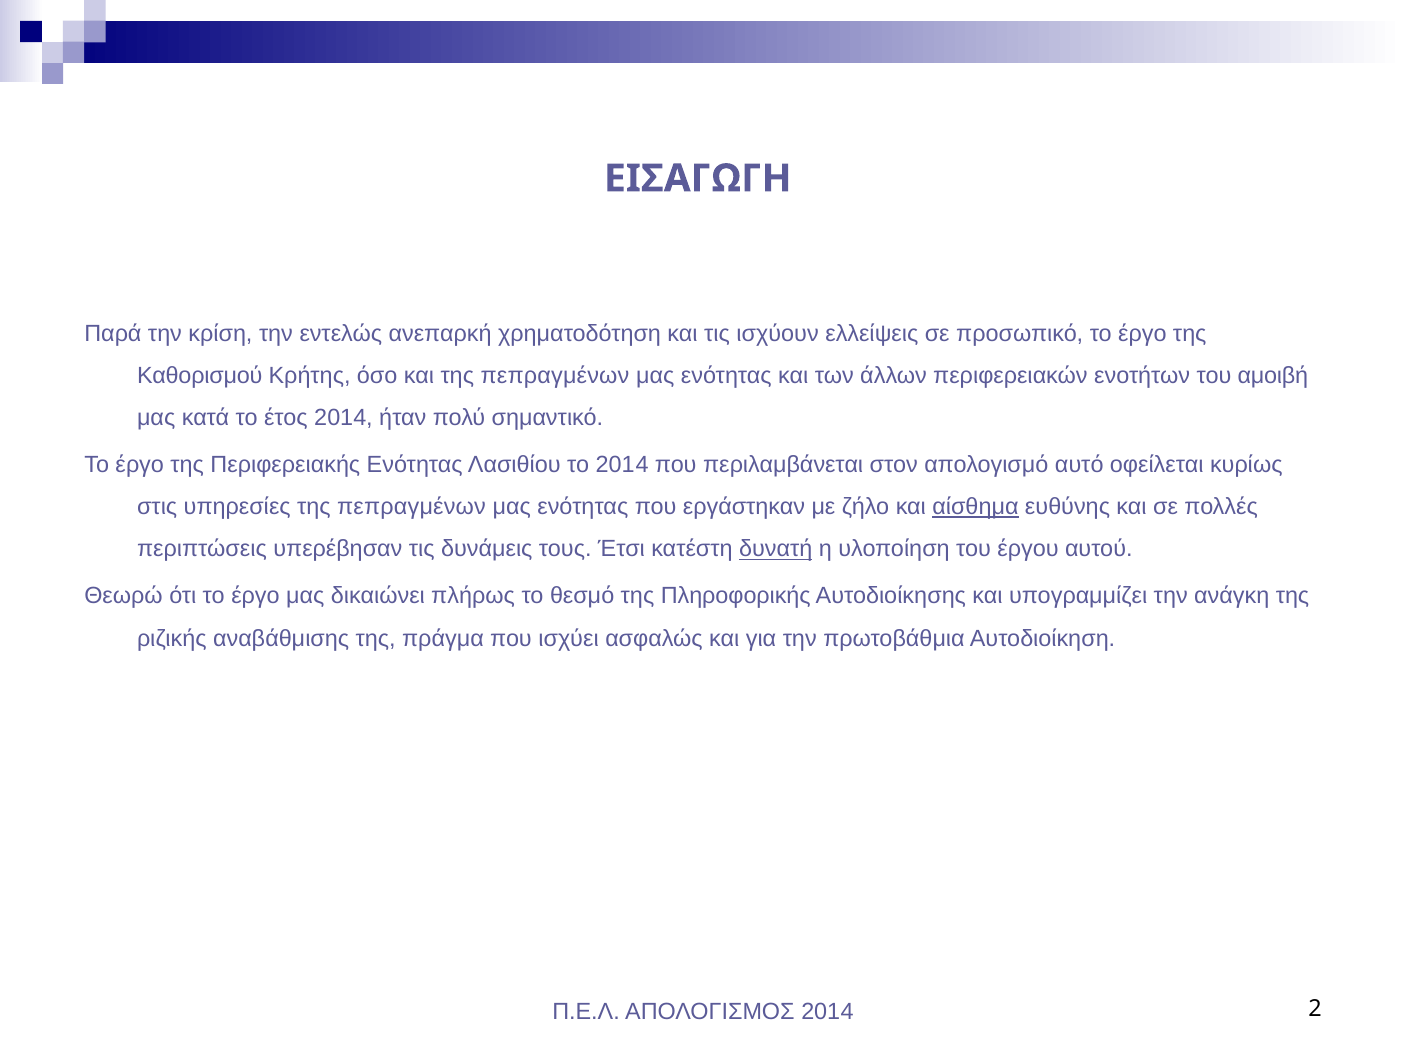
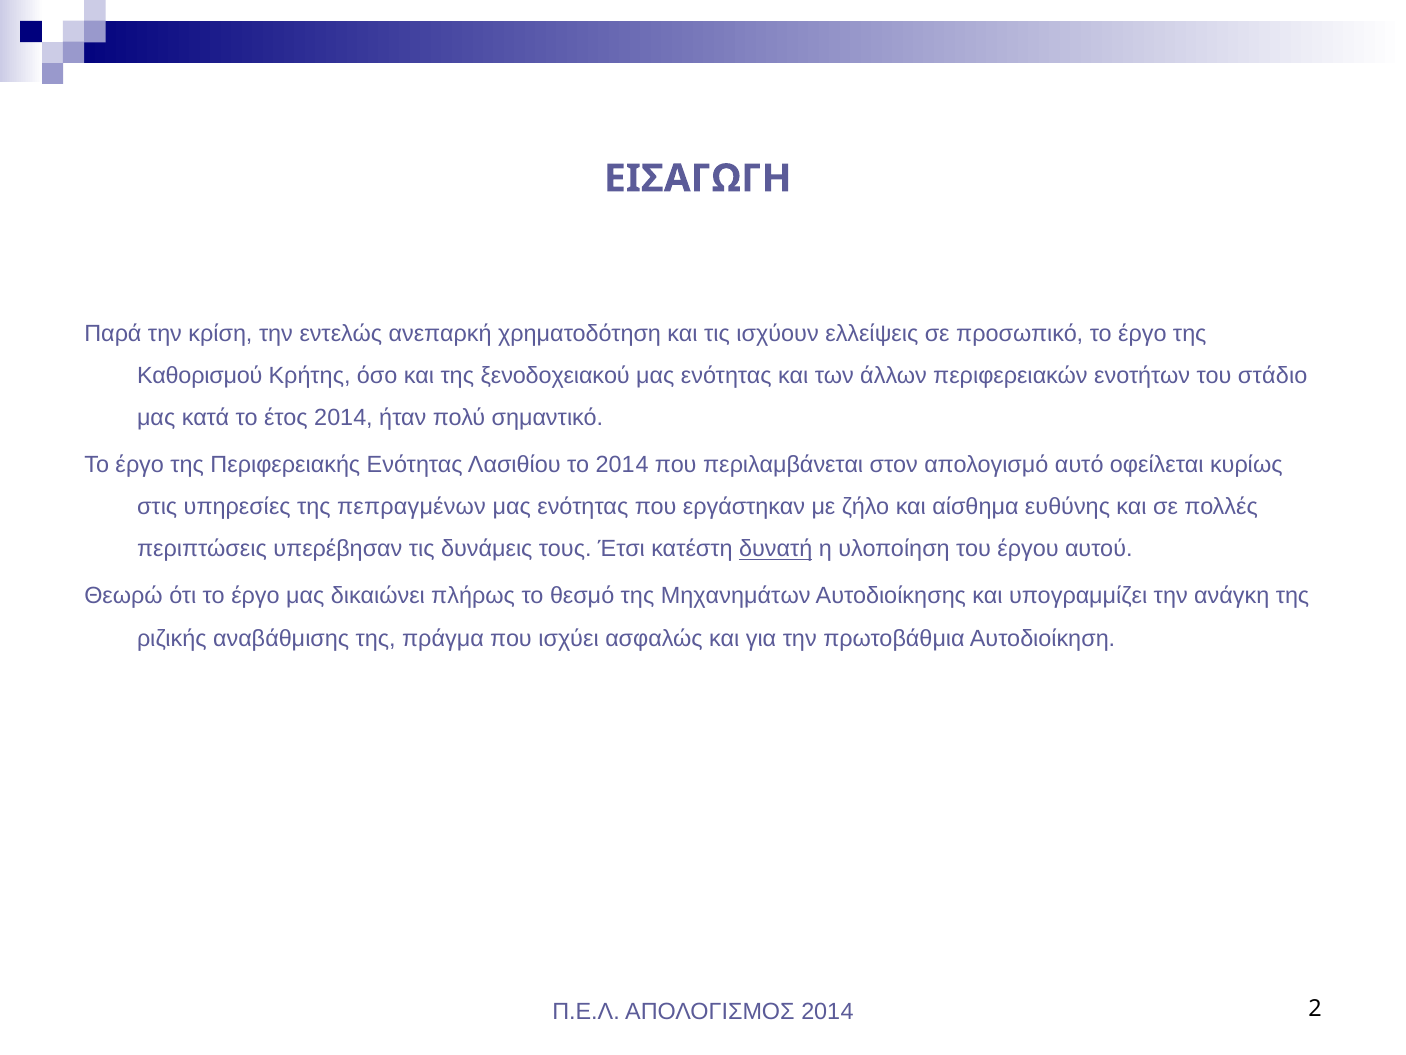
και της πεπραγμένων: πεπραγμένων -> ξενοδοχειακού
αμοιβή: αμοιβή -> στάδιο
αίσθημα underline: present -> none
Πληροφορικής: Πληροφορικής -> Μηχανημάτων
